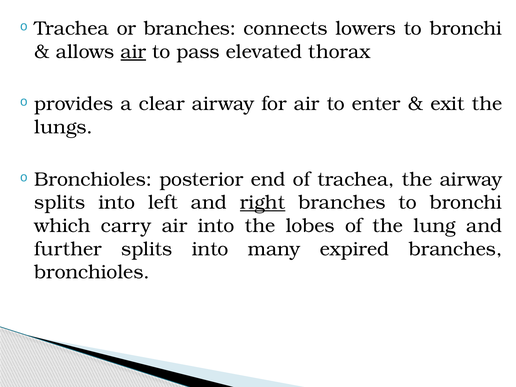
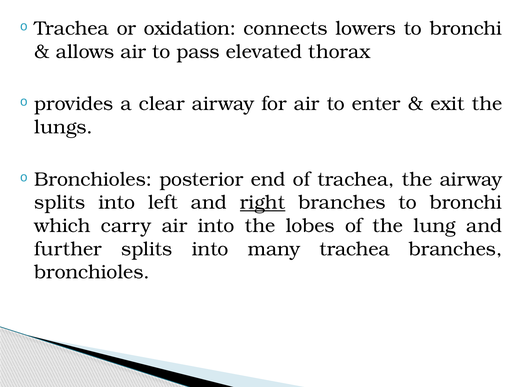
or branches: branches -> oxidation
air at (133, 52) underline: present -> none
many expired: expired -> trachea
